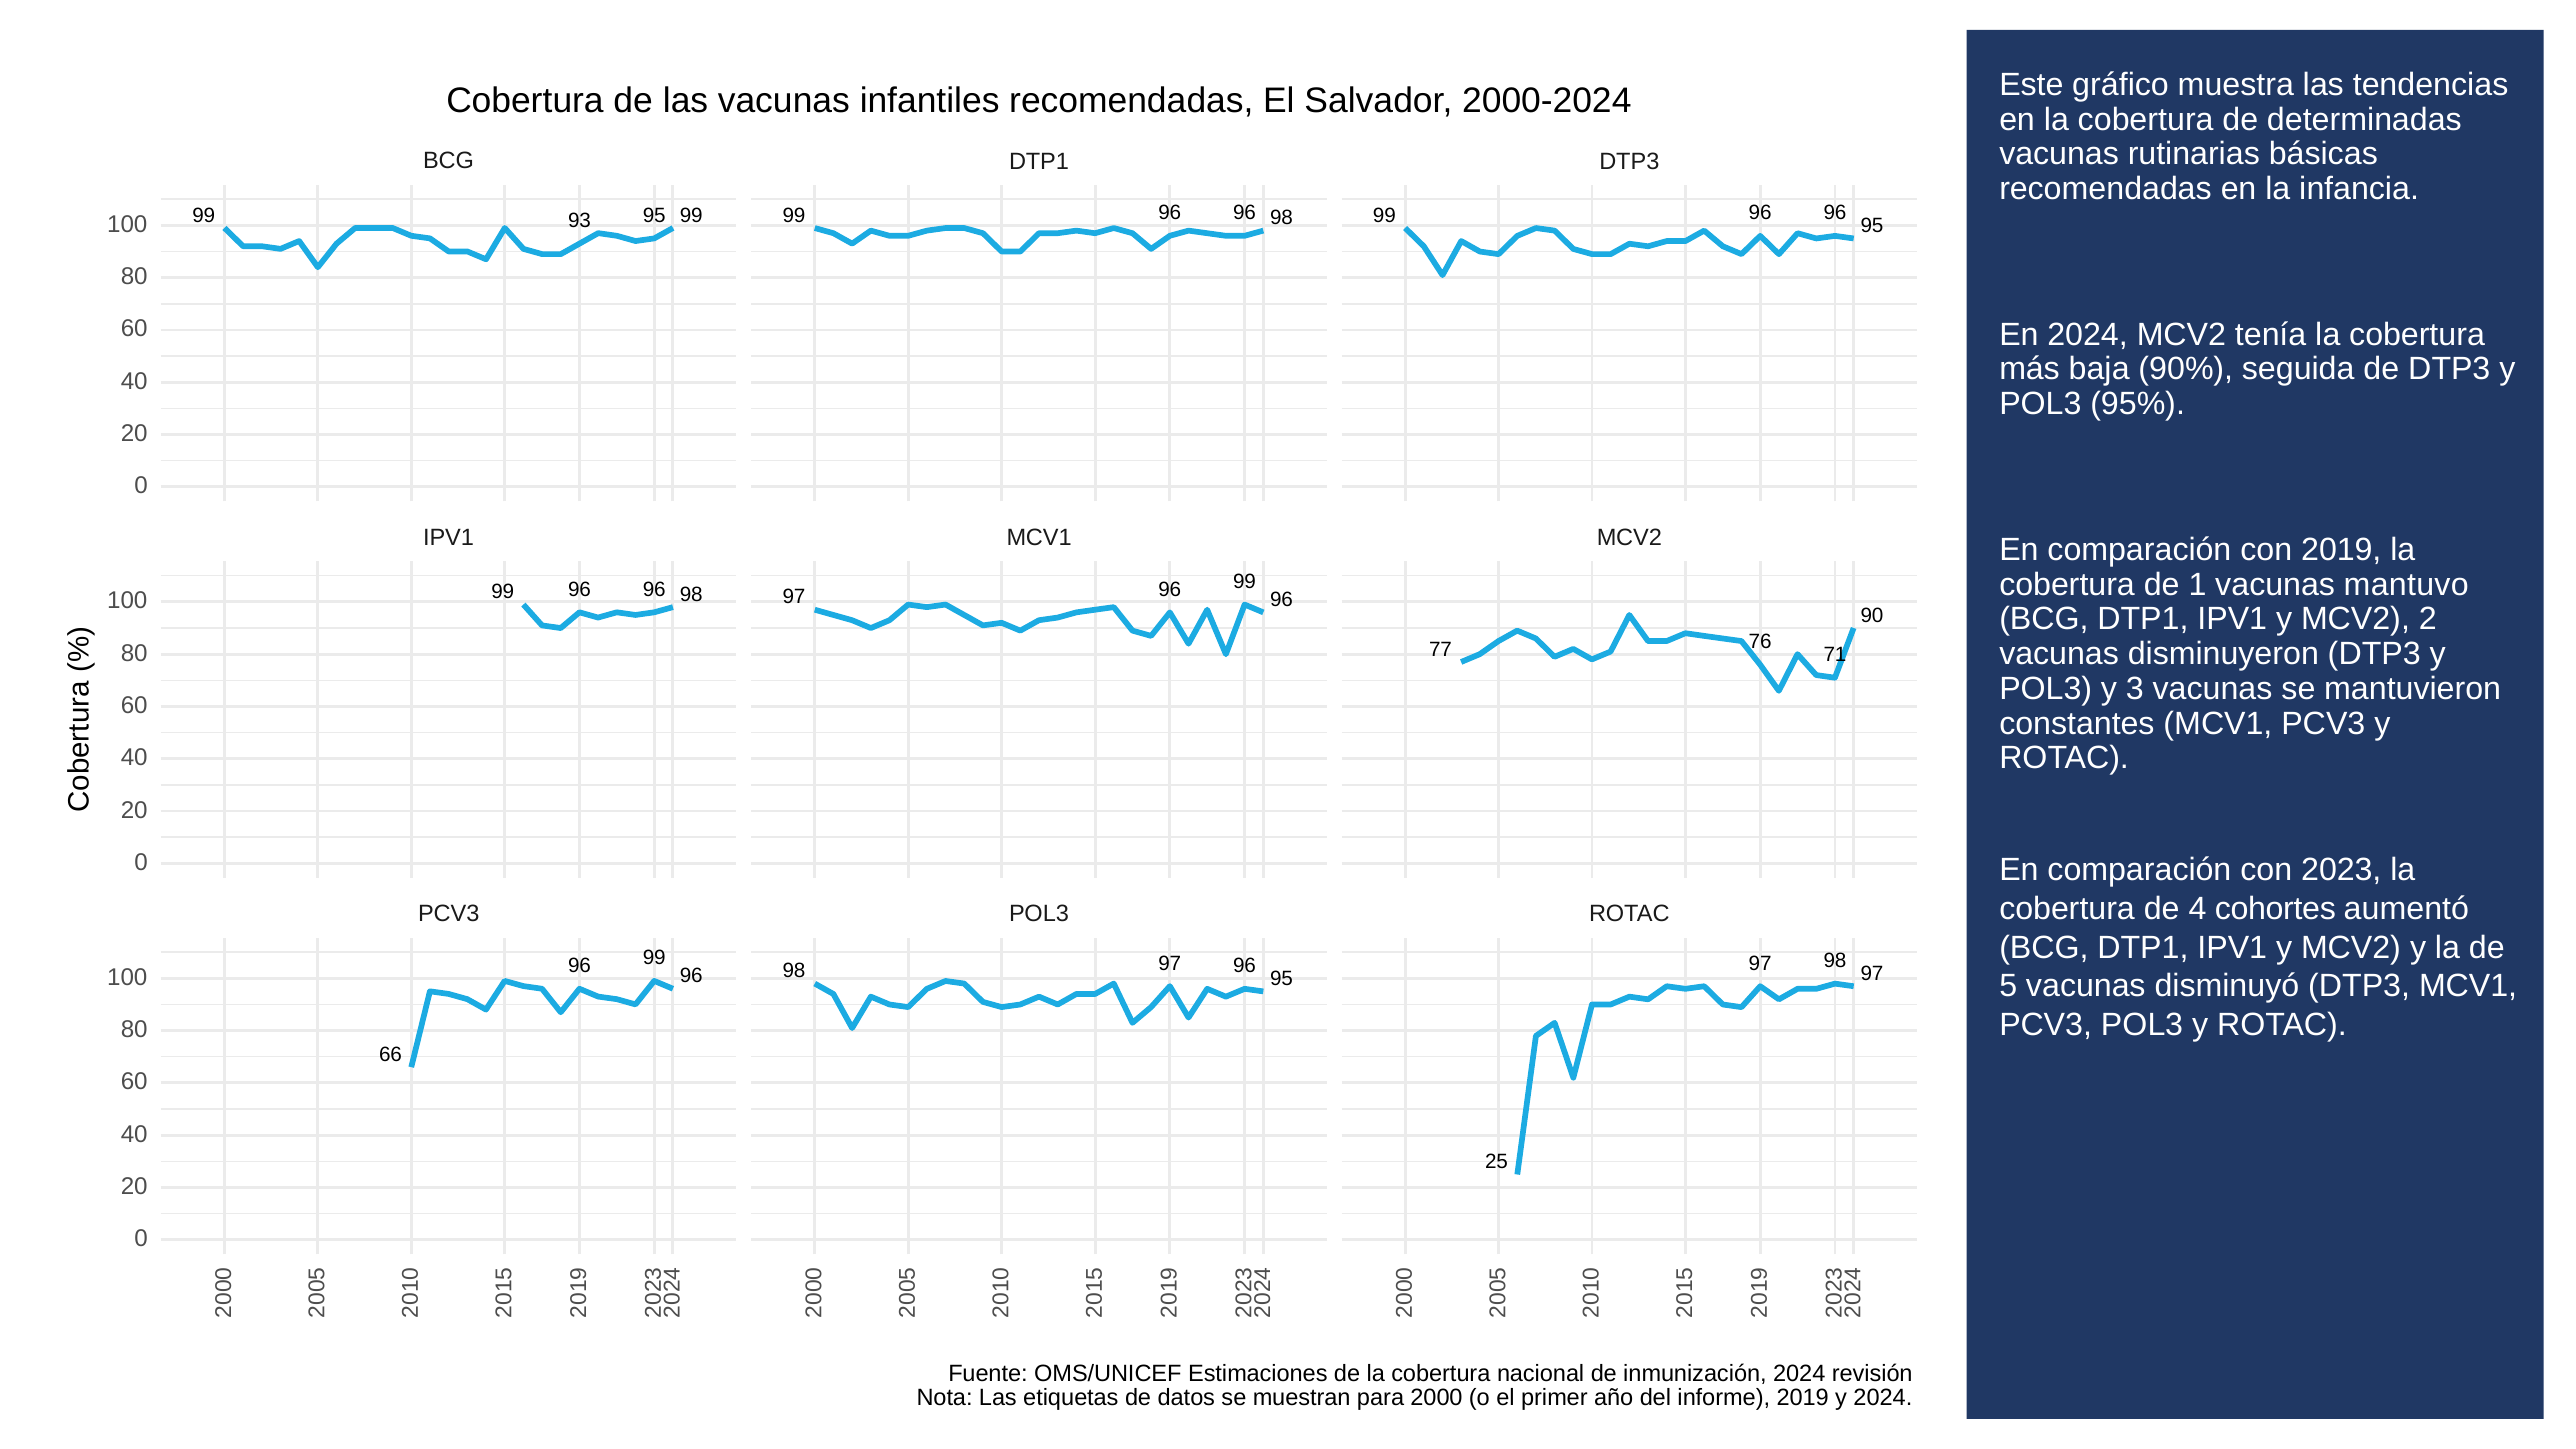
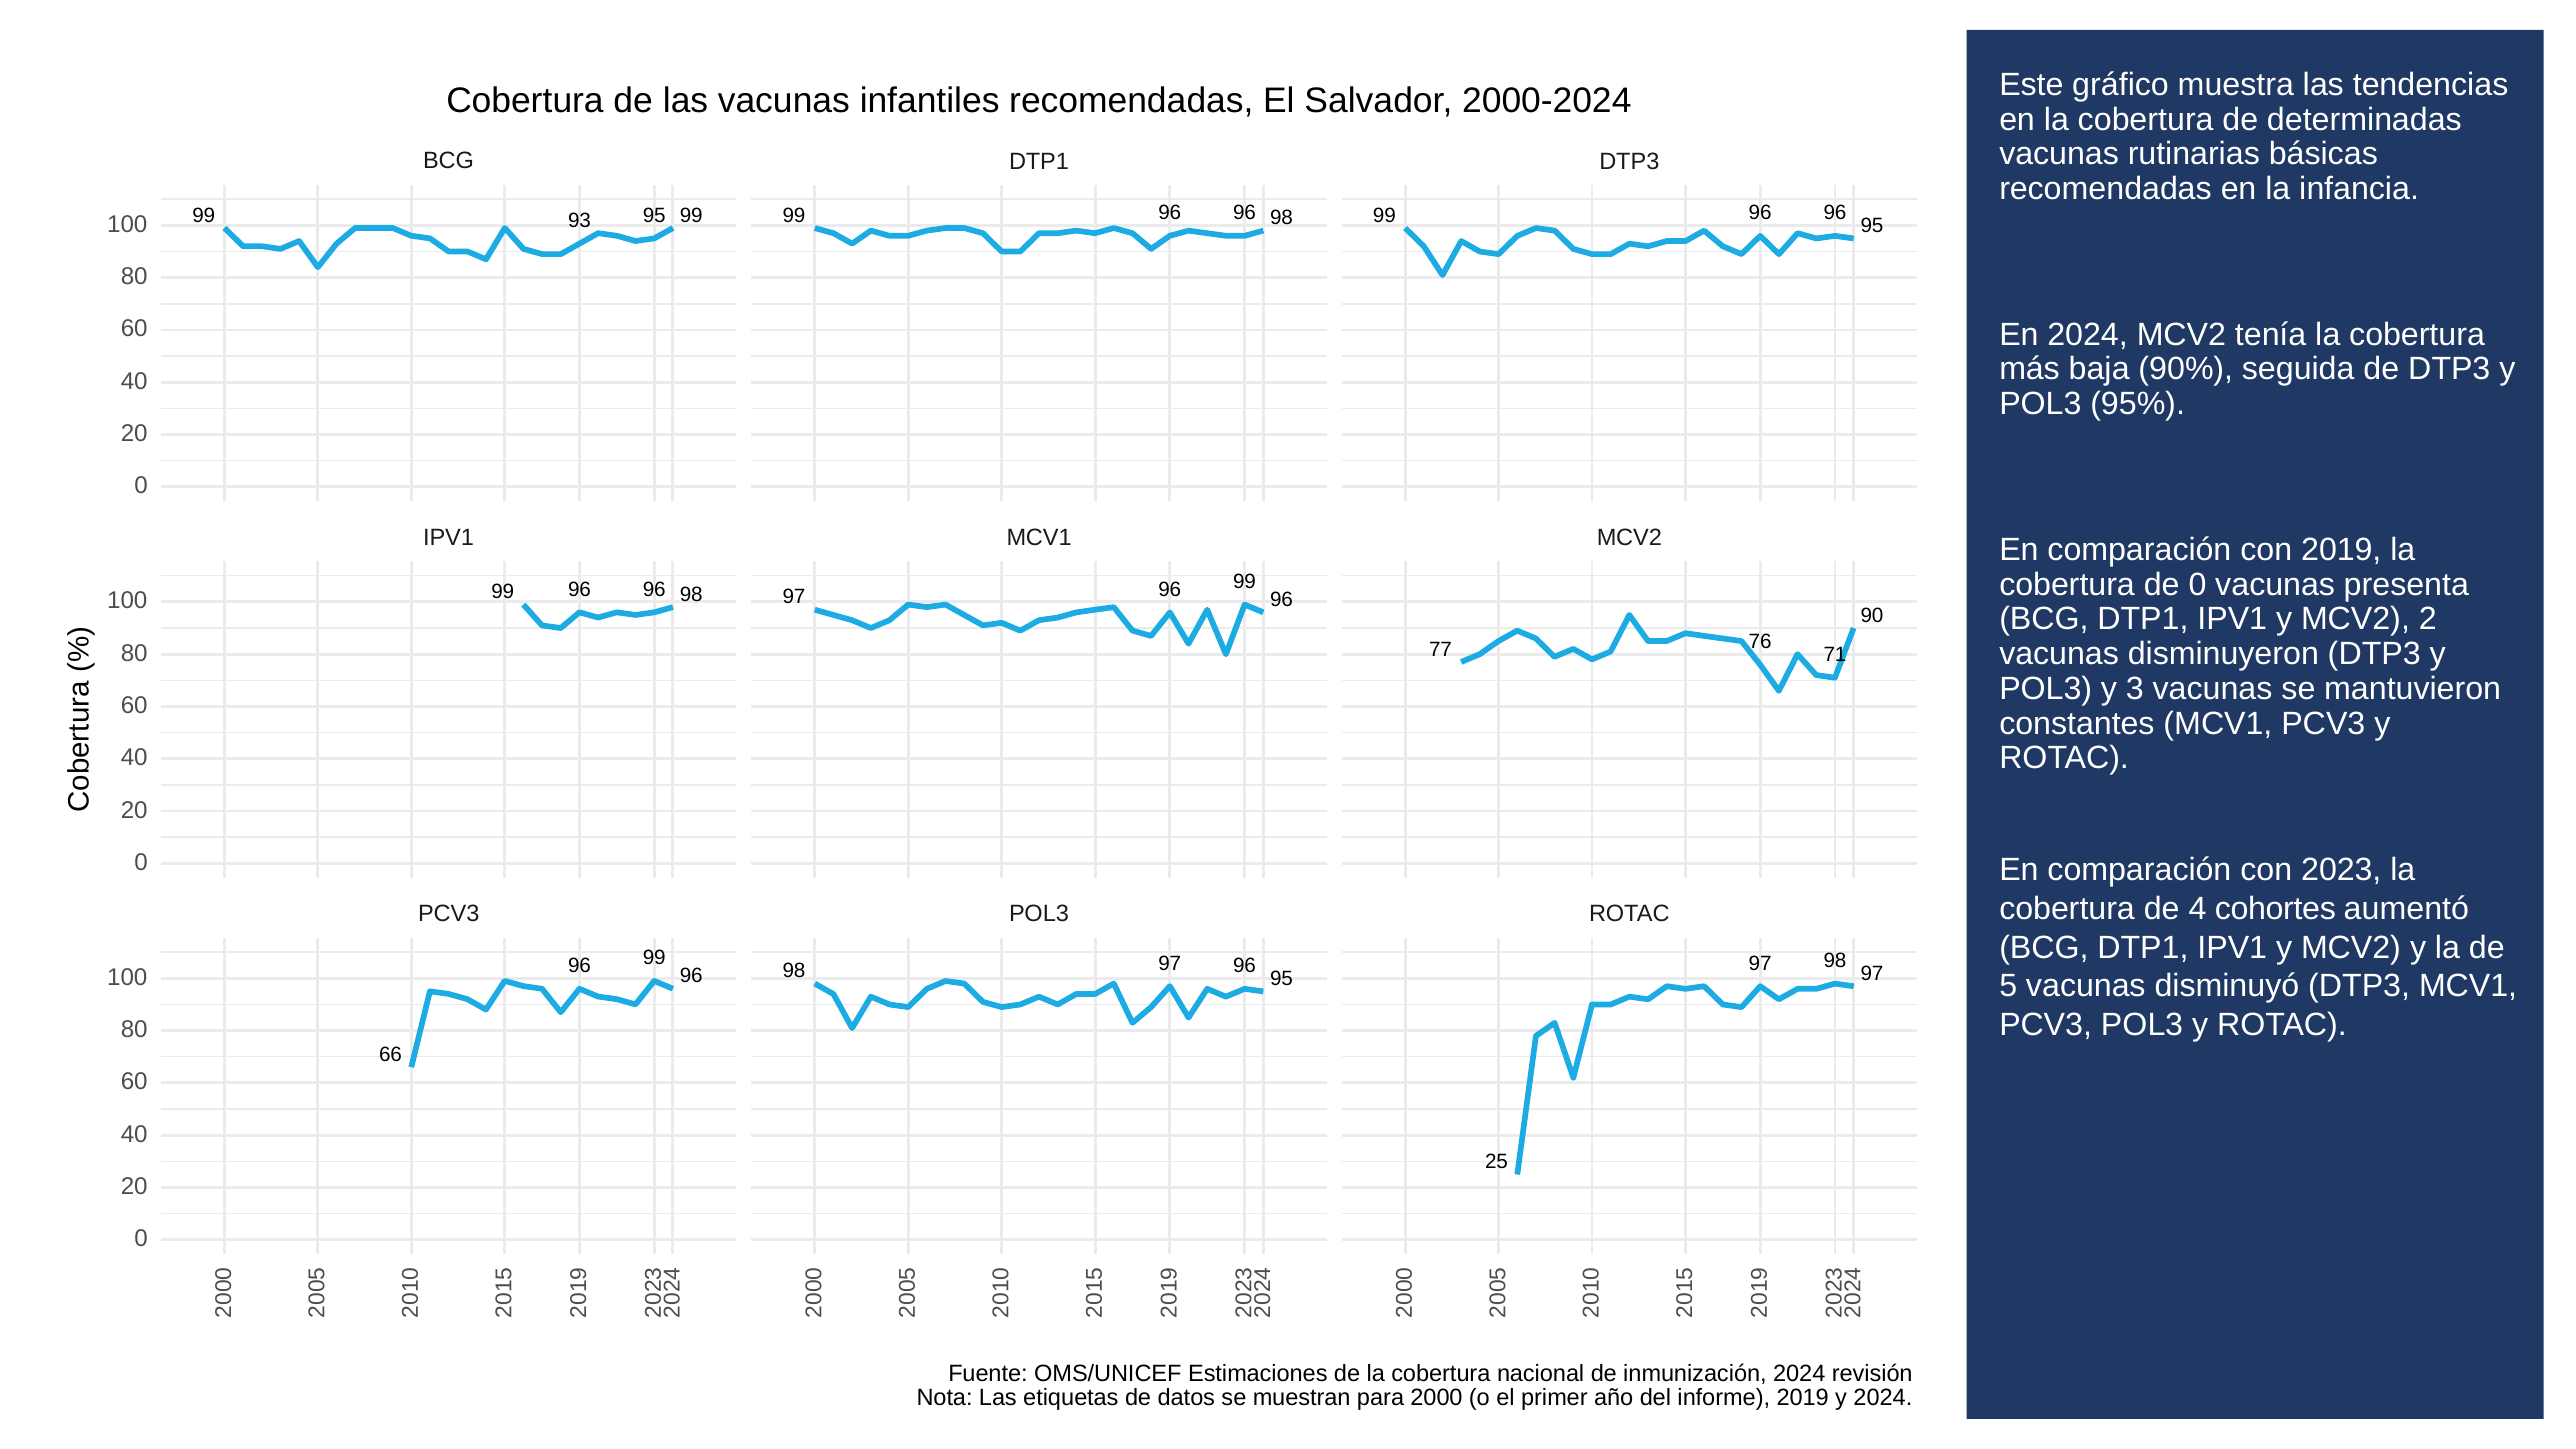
de 1: 1 -> 0
mantuvo: mantuvo -> presenta
